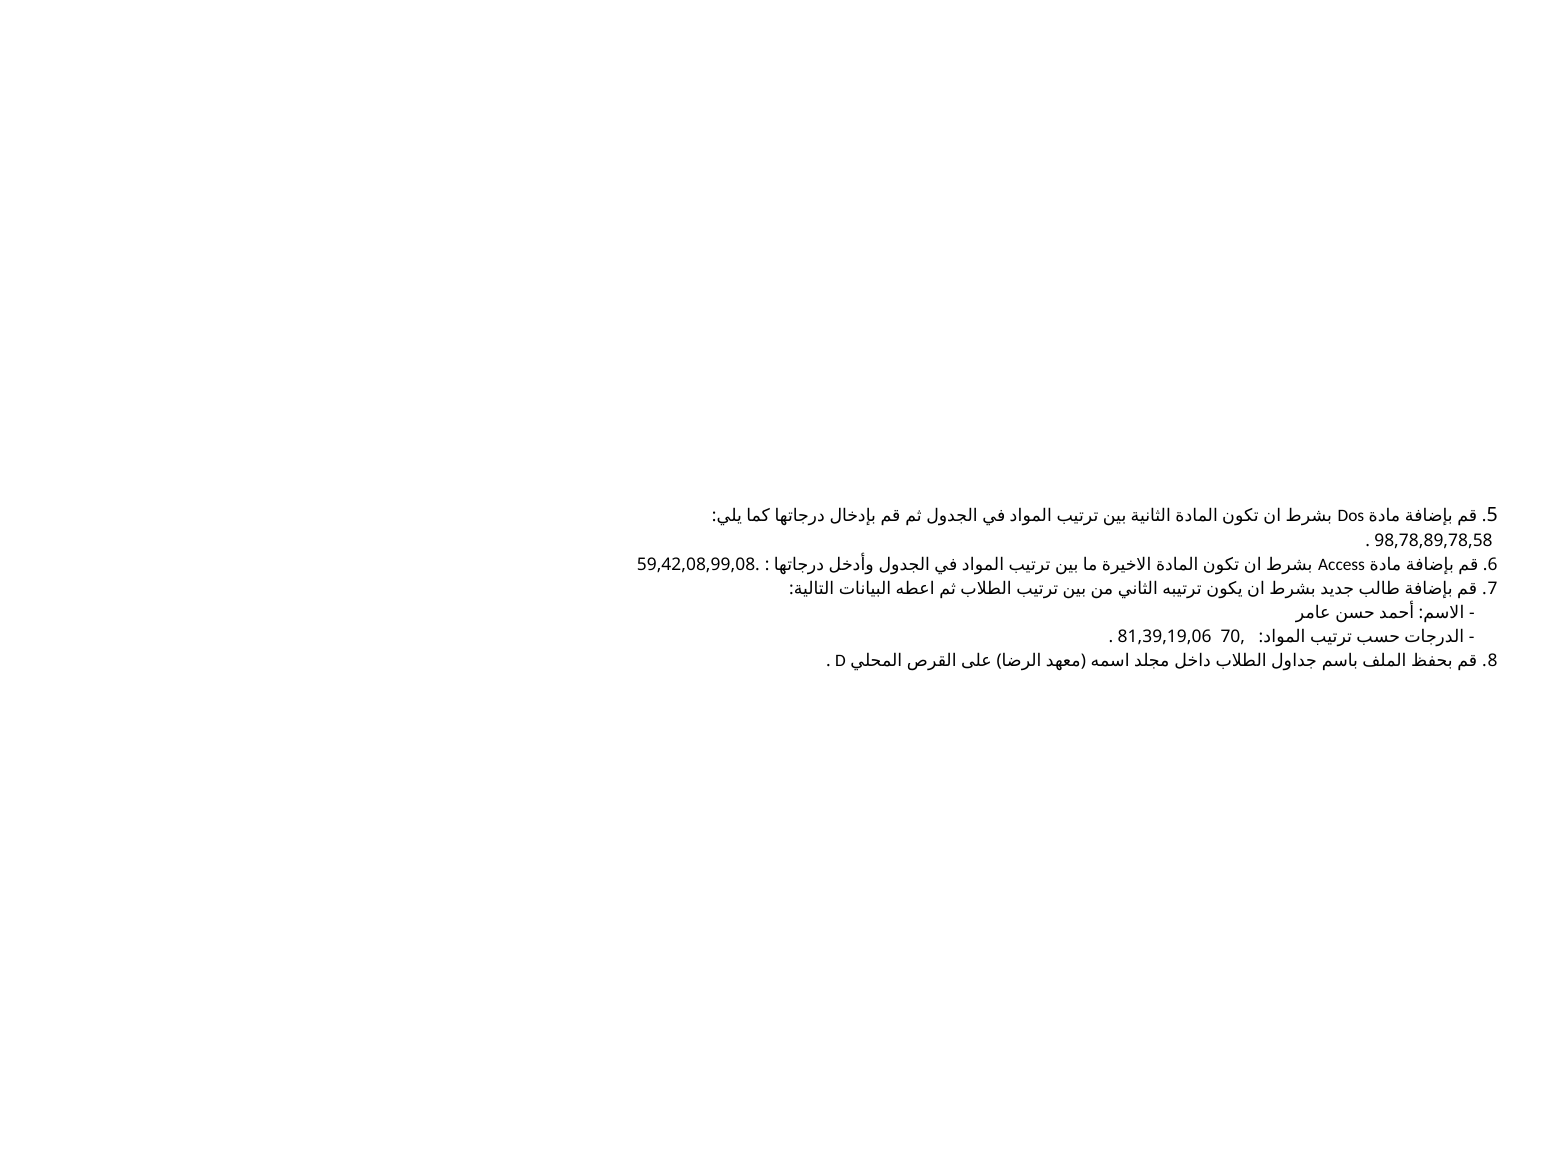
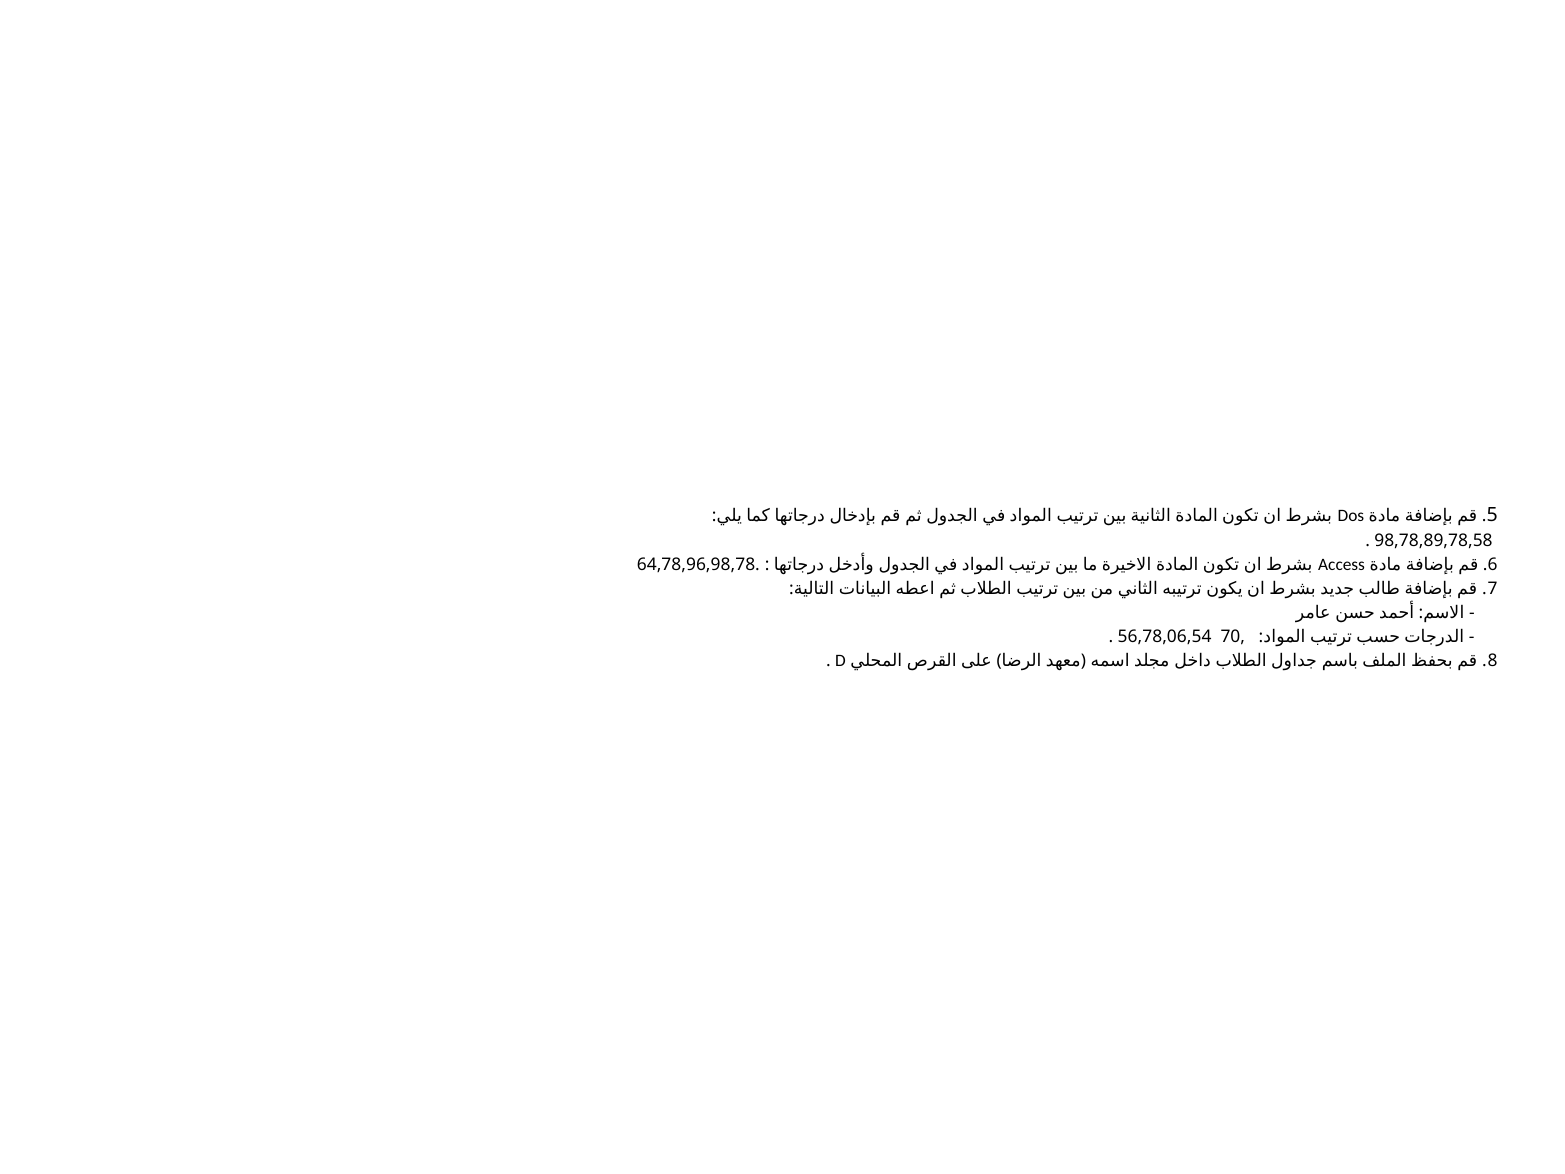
59,42,08,99,08: 59,42,08,99,08 -> 64,78,96,98,78
81,39,19,06: 81,39,19,06 -> 56,78,06,54
